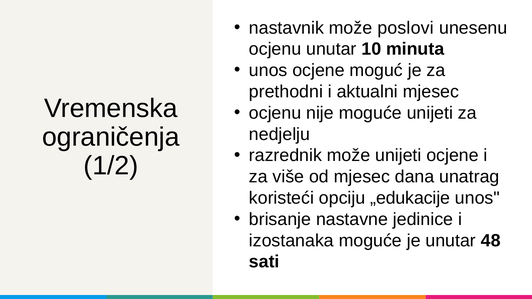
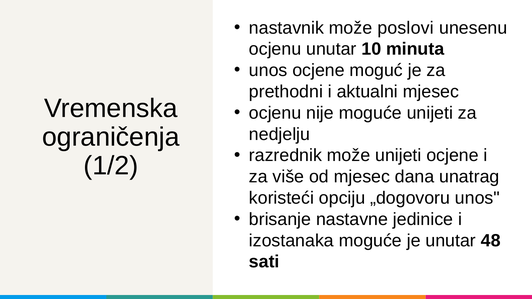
„edukacije: „edukacije -> „dogovoru
